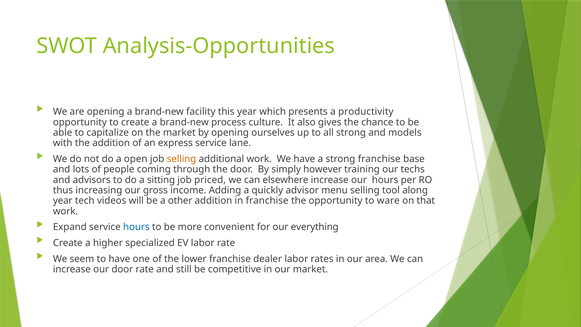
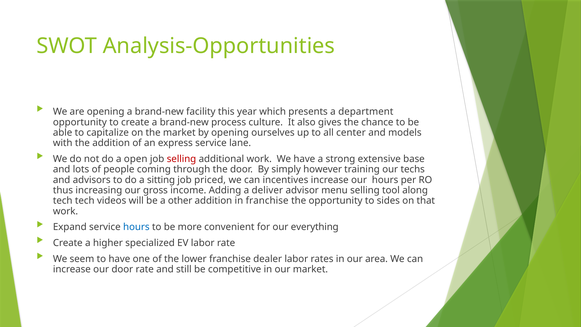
productivity: productivity -> department
all strong: strong -> center
selling at (181, 159) colour: orange -> red
strong franchise: franchise -> extensive
elsewhere: elsewhere -> incentives
quickly: quickly -> deliver
year at (63, 201): year -> tech
ware: ware -> sides
